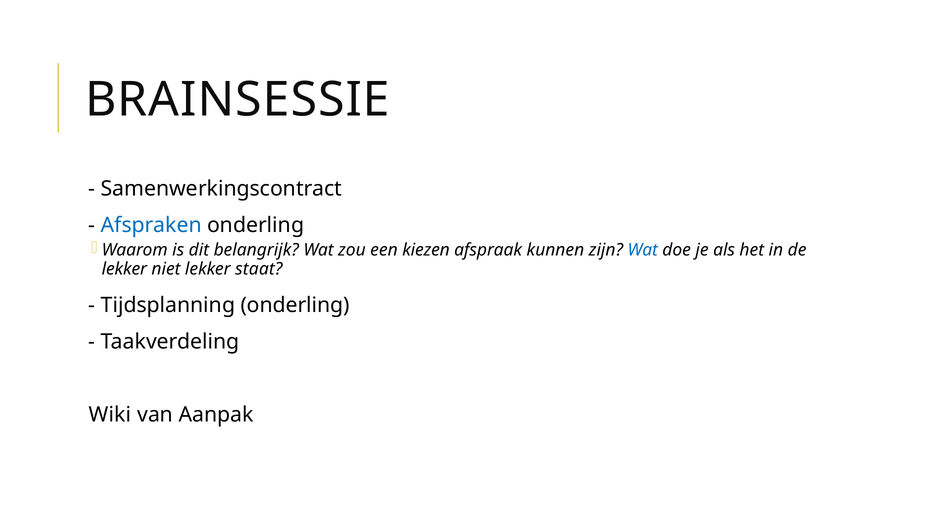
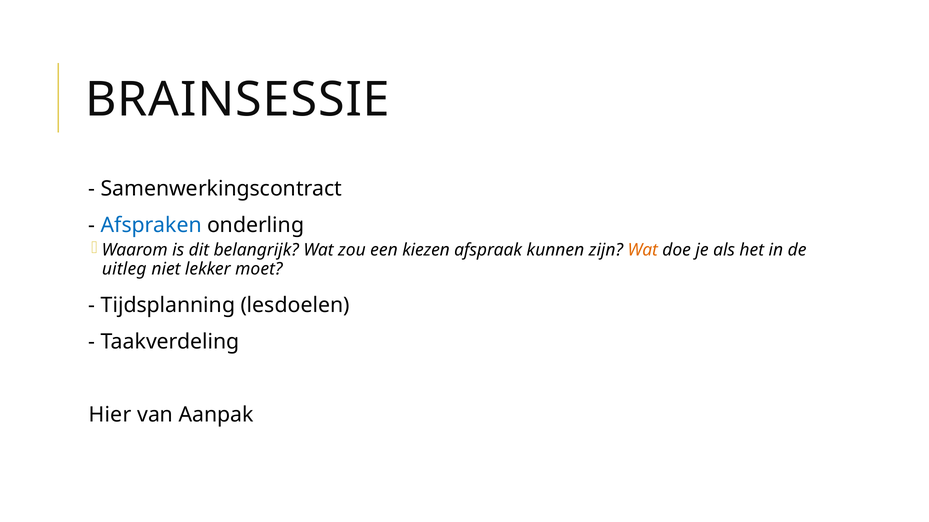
Wat at (643, 250) colour: blue -> orange
lekker at (124, 269): lekker -> uitleg
staat: staat -> moet
Tijdsplanning onderling: onderling -> lesdoelen
Wiki: Wiki -> Hier
